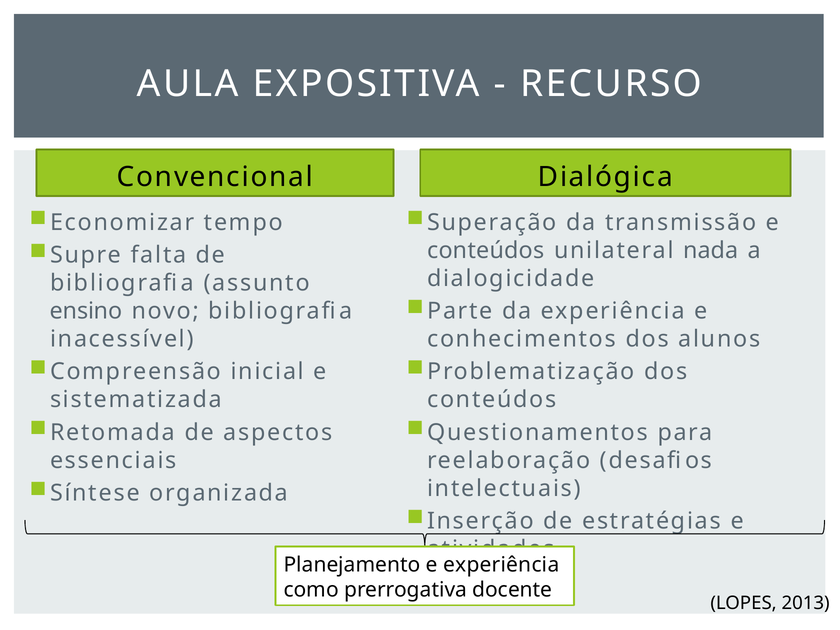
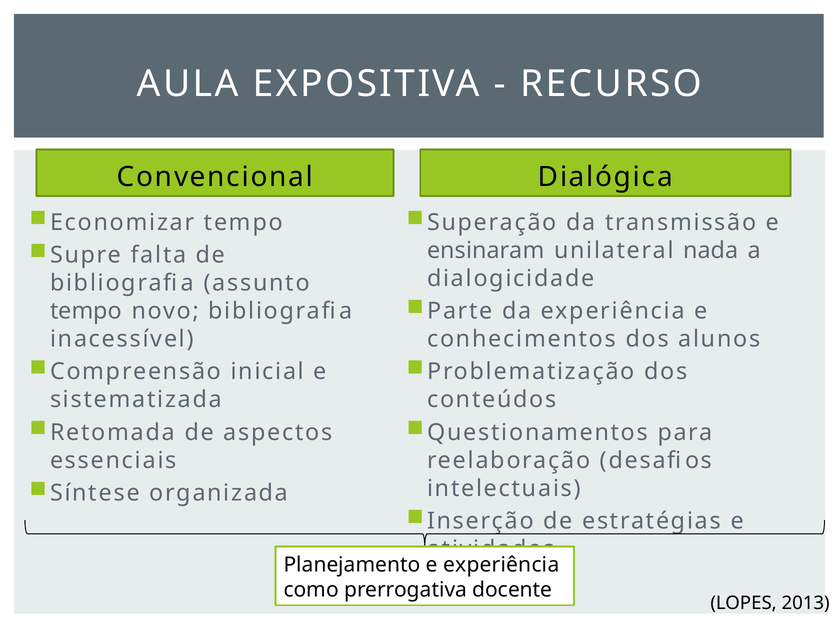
conteúdos at (486, 250): conteúdos -> ensinaram
ensino at (86, 311): ensino -> tempo
